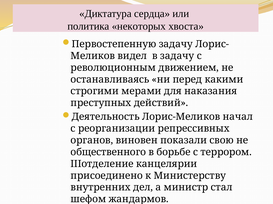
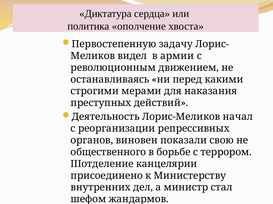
некоторых: некоторых -> ополчение
в задачу: задачу -> армии
